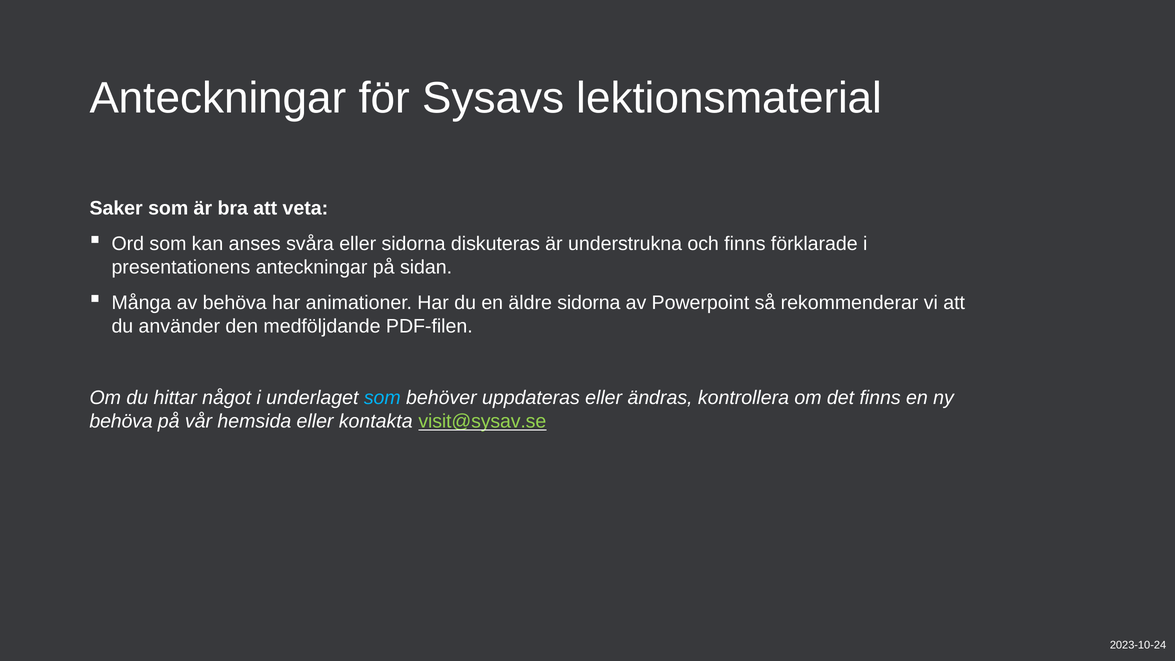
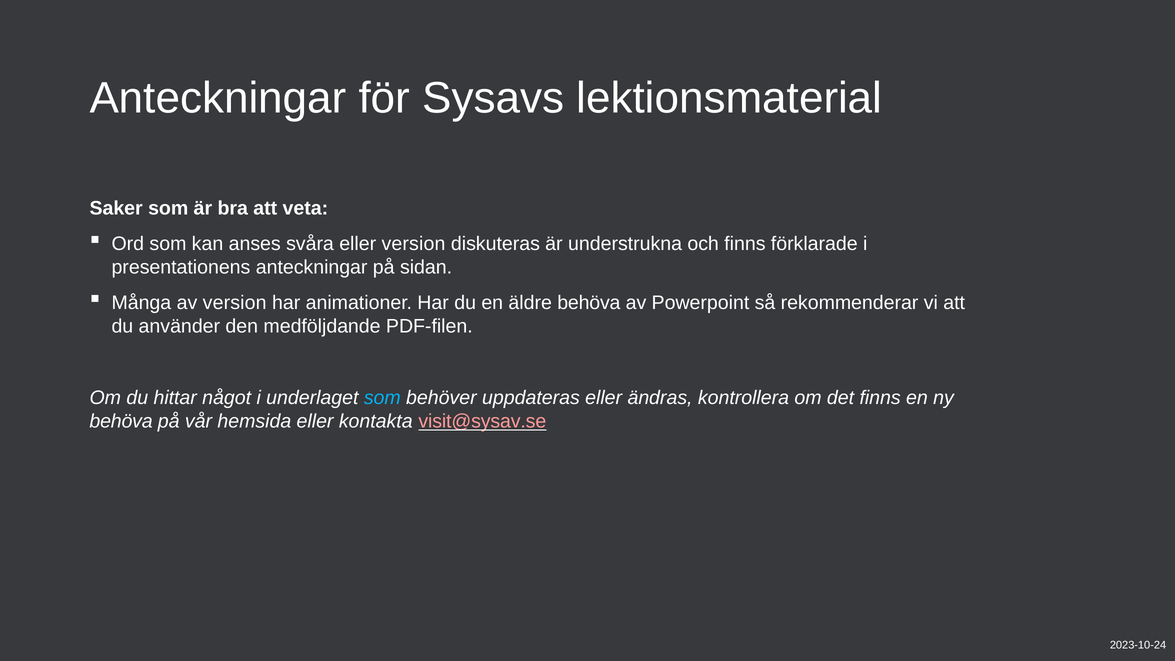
eller sidorna: sidorna -> version
av behöva: behöva -> version
äldre sidorna: sidorna -> behöva
visit@sysav.se colour: light green -> pink
